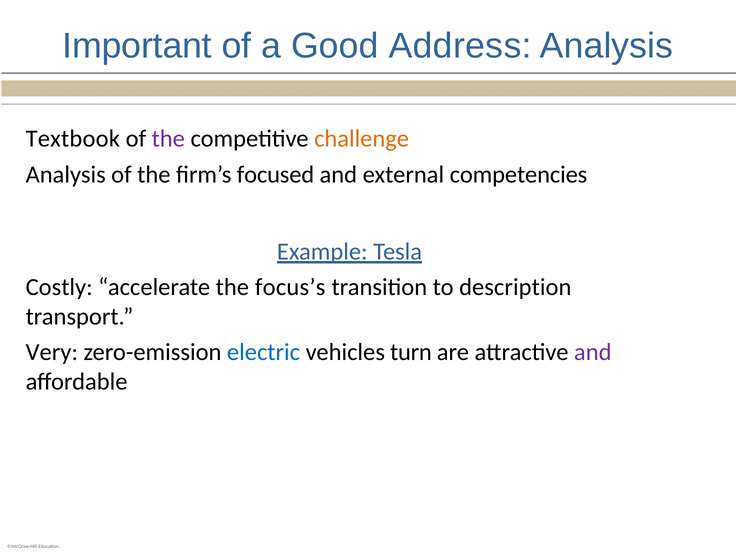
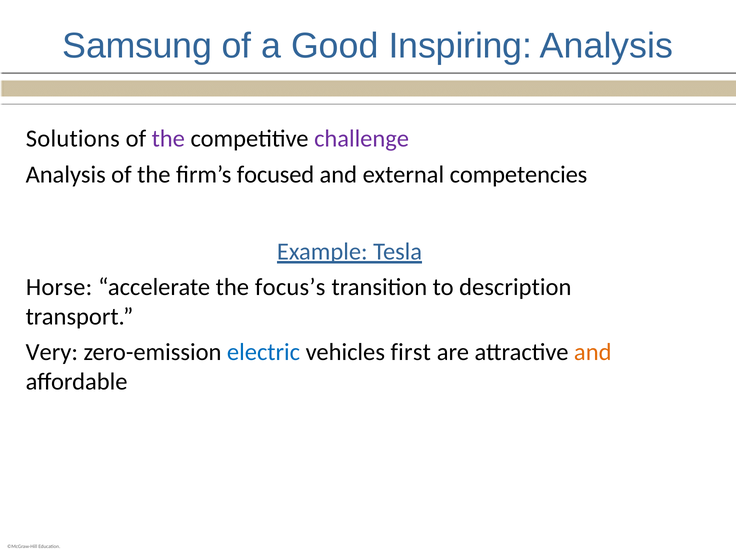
Important: Important -> Samsung
Address: Address -> Inspiring
Textbook: Textbook -> Solutions
challenge colour: orange -> purple
Costly: Costly -> Horse
turn: turn -> first
and at (593, 352) colour: purple -> orange
